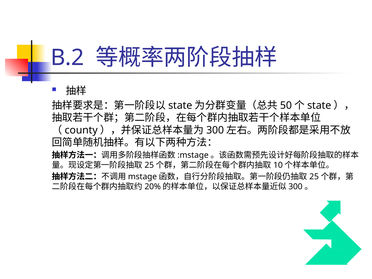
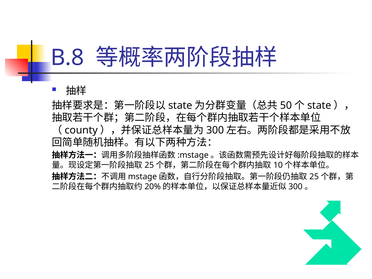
B.2: B.2 -> B.8
